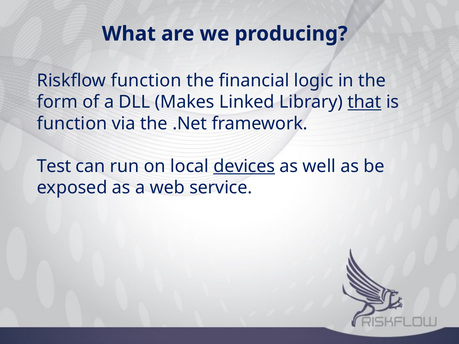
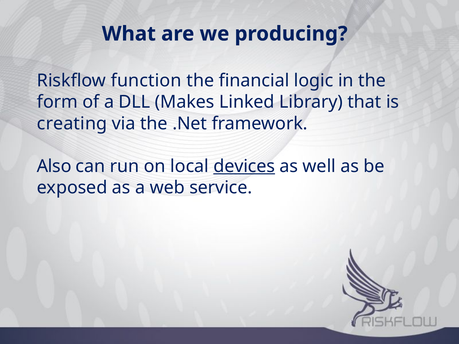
that underline: present -> none
function at (72, 124): function -> creating
Test: Test -> Also
